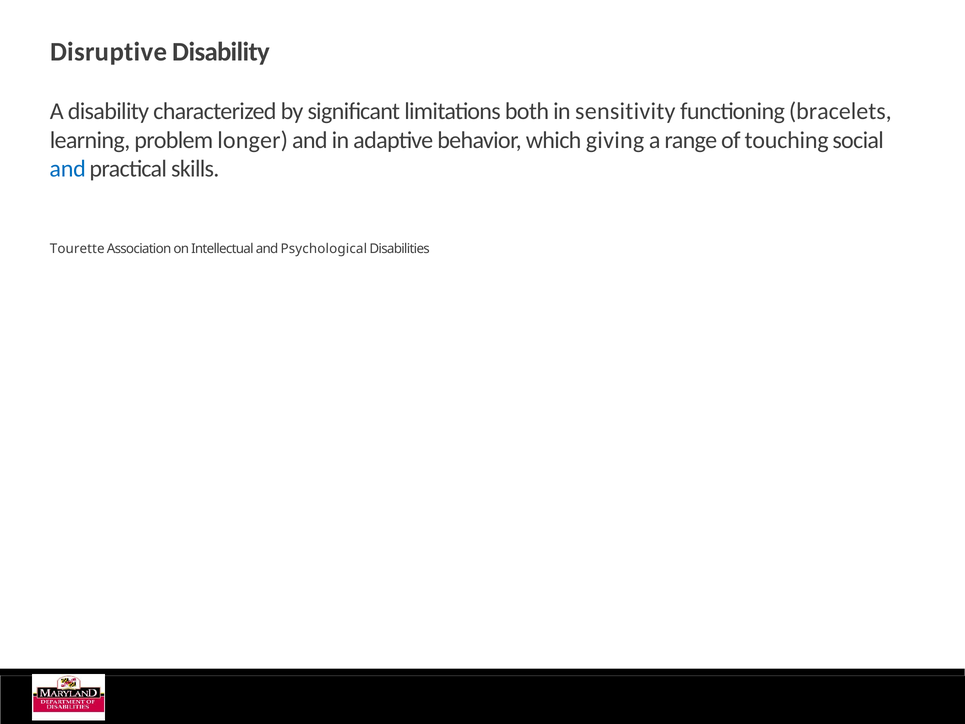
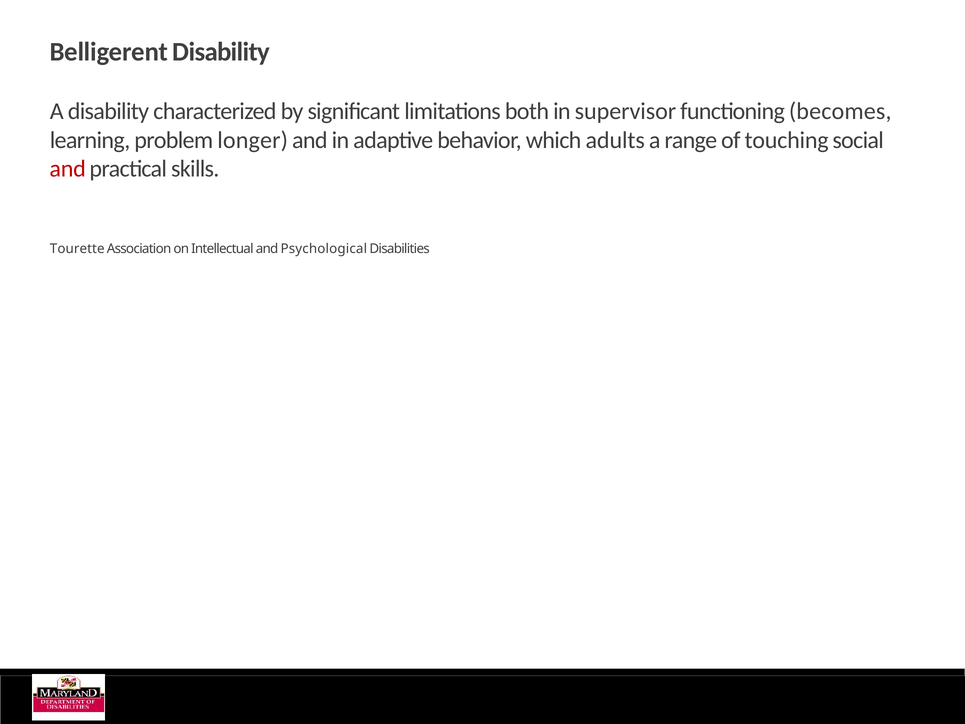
Disruptive: Disruptive -> Belligerent
sensitivity: sensitivity -> supervisor
bracelets: bracelets -> becomes
giving: giving -> adults
and at (68, 169) colour: blue -> red
